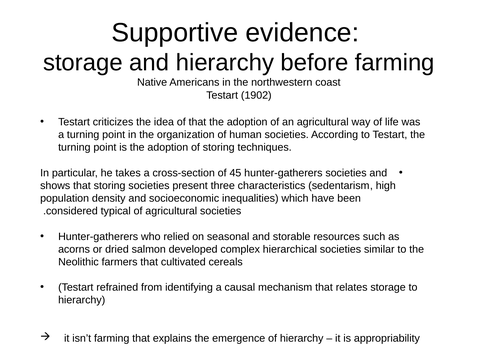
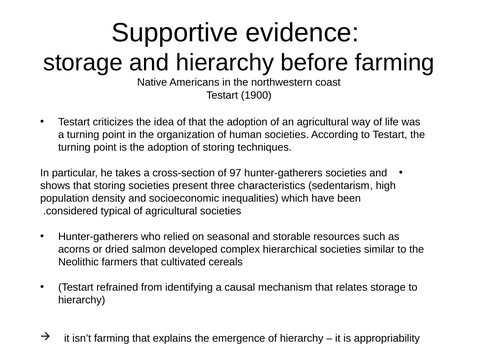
1902: 1902 -> 1900
45: 45 -> 97
